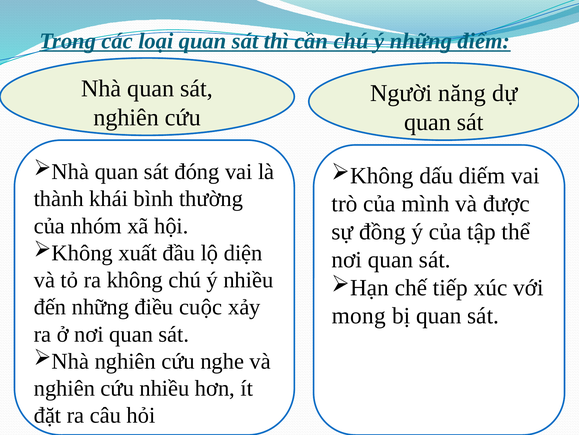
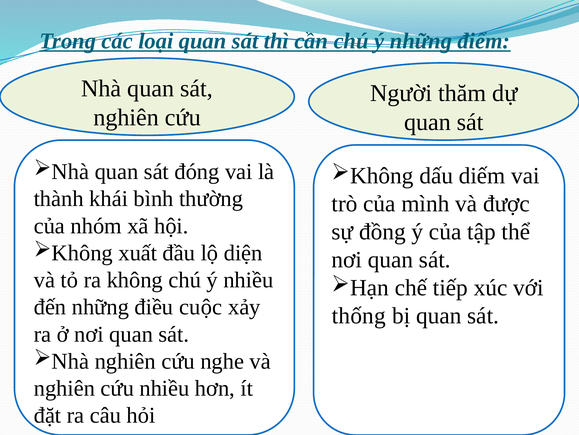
năng: năng -> thăm
mong: mong -> thống
